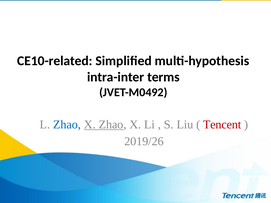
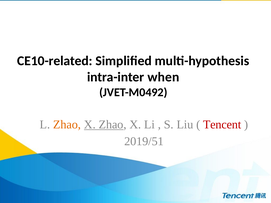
terms: terms -> when
Zhao at (67, 125) colour: blue -> orange
2019/26: 2019/26 -> 2019/51
